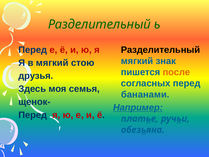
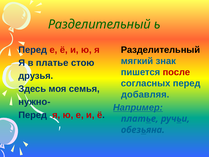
в мягкий: мягкий -> платье
после colour: orange -> red
бананами: бананами -> добавляя
щенок-: щенок- -> нужно-
